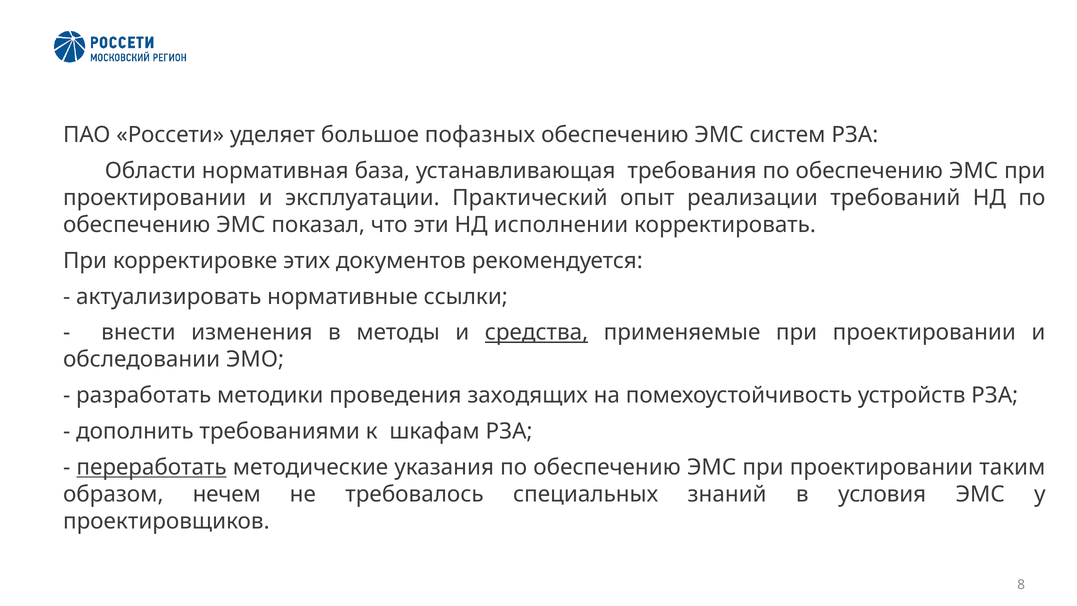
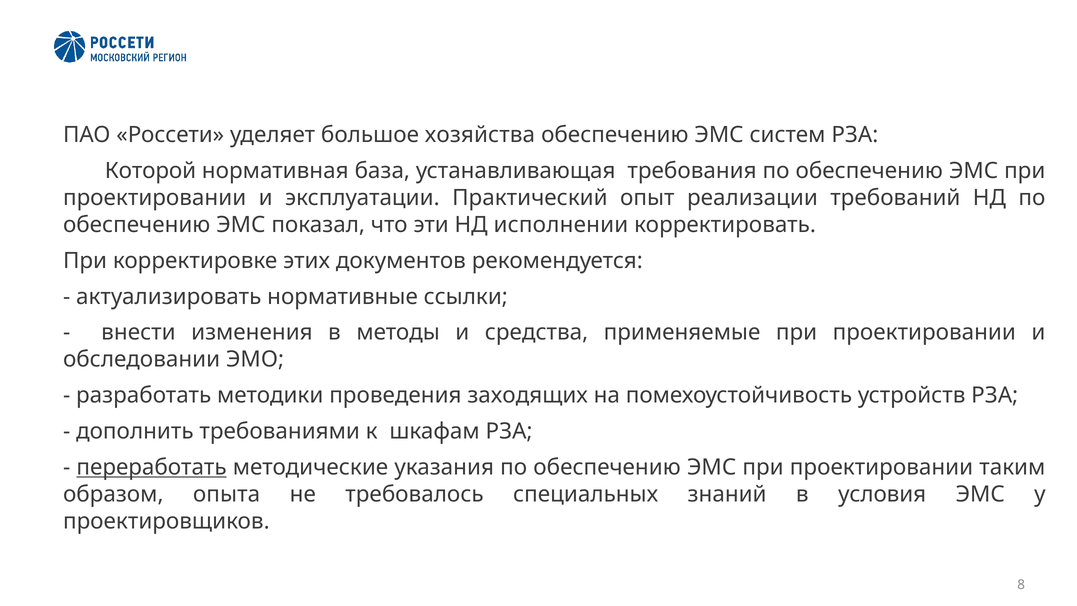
пофазных: пофазных -> хозяйства
Области: Области -> Которой
средства underline: present -> none
нечем: нечем -> опыта
